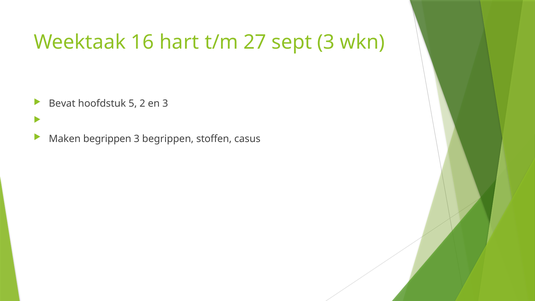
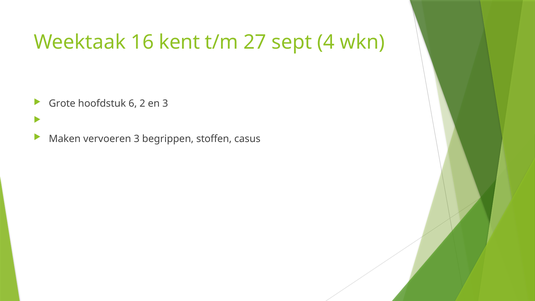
hart: hart -> kent
sept 3: 3 -> 4
Bevat: Bevat -> Grote
5: 5 -> 6
Maken begrippen: begrippen -> vervoeren
